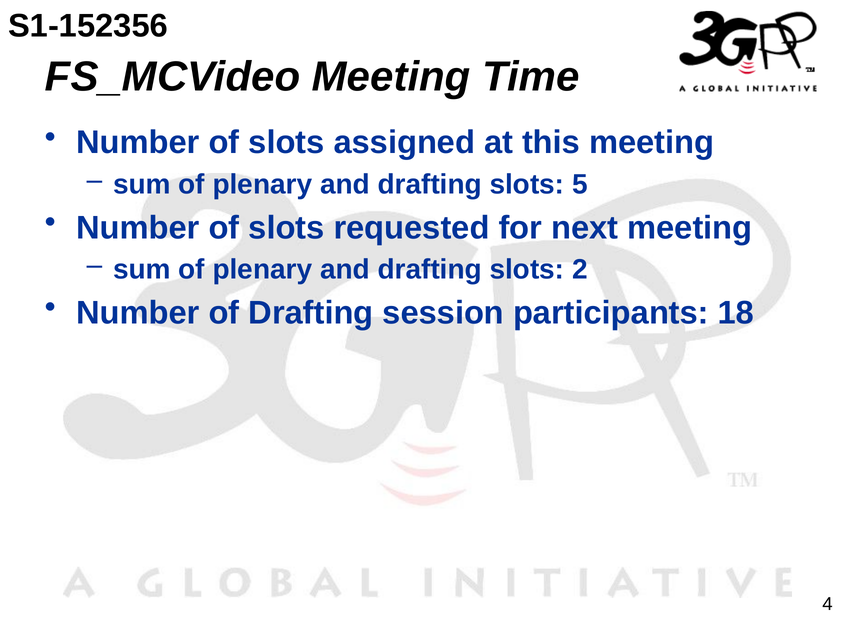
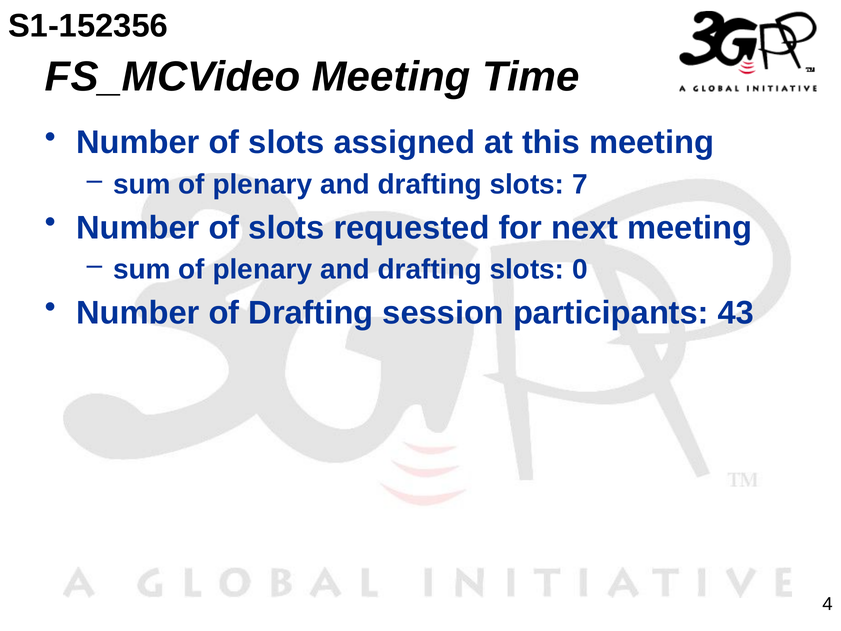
5: 5 -> 7
2: 2 -> 0
18: 18 -> 43
